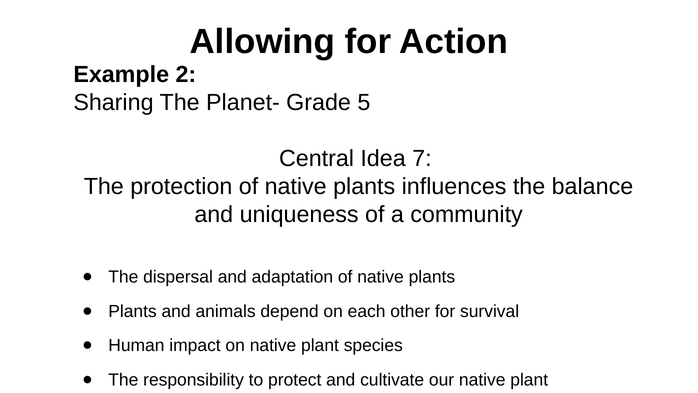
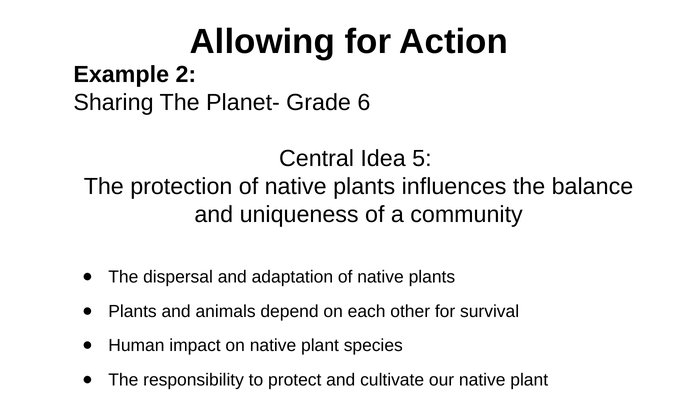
5: 5 -> 6
7: 7 -> 5
